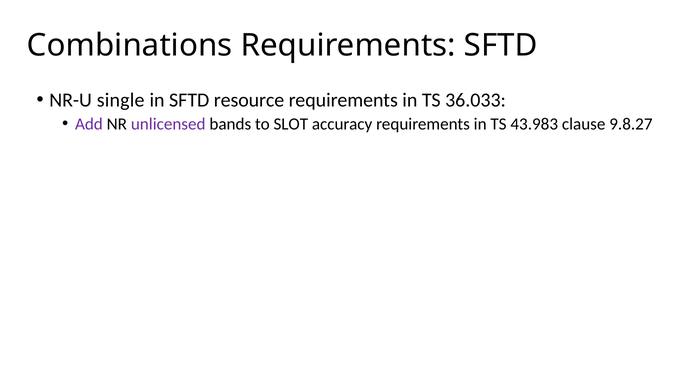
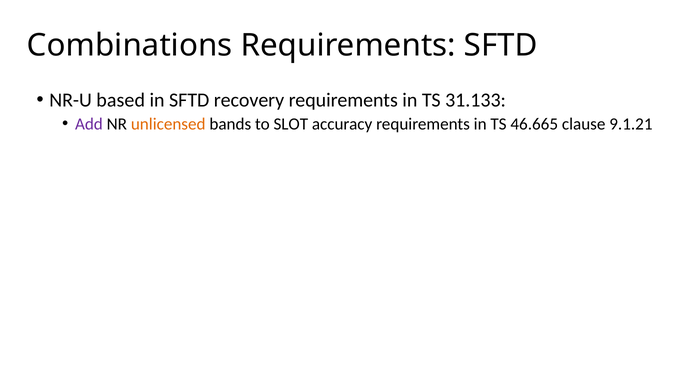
single: single -> based
resource: resource -> recovery
36.033: 36.033 -> 31.133
unlicensed colour: purple -> orange
43.983: 43.983 -> 46.665
9.8.27: 9.8.27 -> 9.1.21
